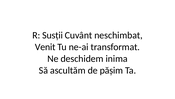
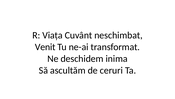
Susții: Susții -> Viața
pășim: pășim -> ceruri
